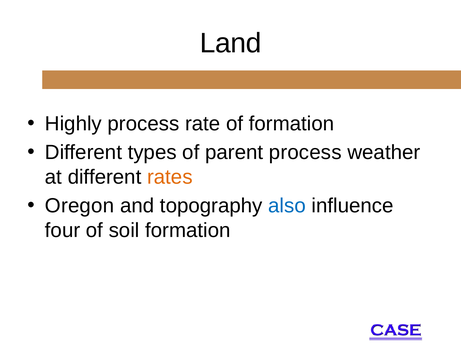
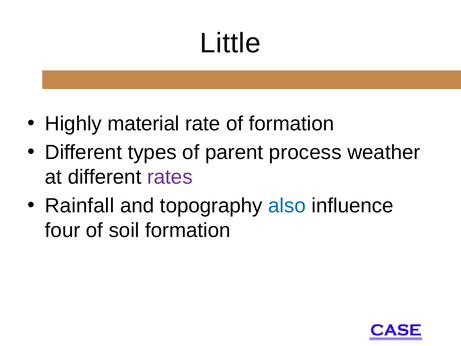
Land: Land -> Little
Highly process: process -> material
rates colour: orange -> purple
Oregon: Oregon -> Rainfall
